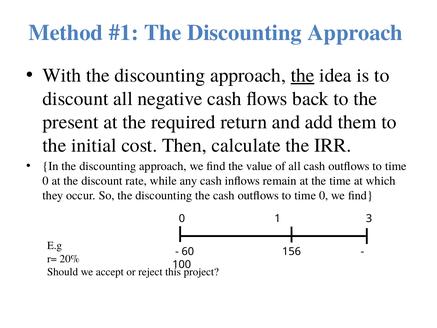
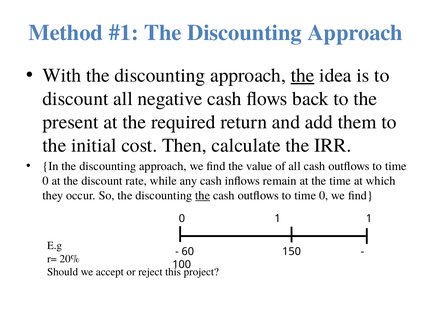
the at (203, 195) underline: none -> present
1 3: 3 -> 1
156: 156 -> 150
